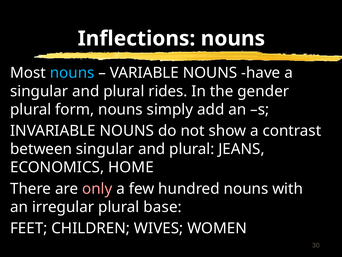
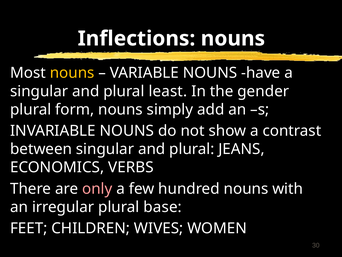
nouns at (72, 73) colour: light blue -> yellow
rides: rides -> least
HOME: HOME -> VERBS
